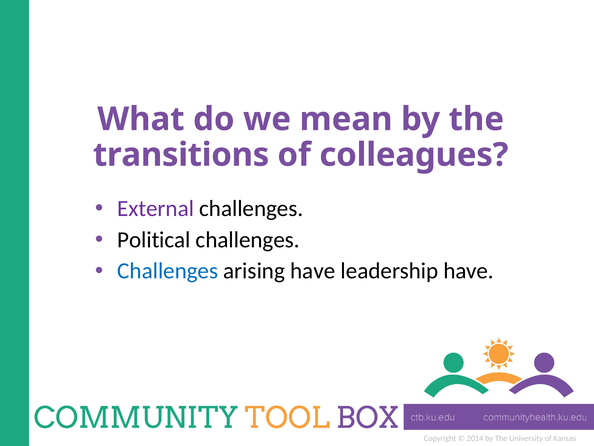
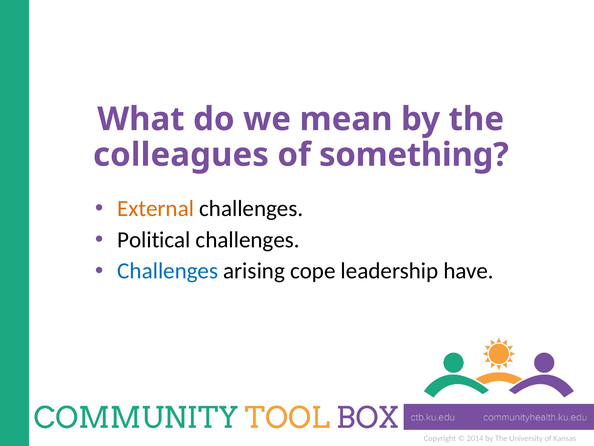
transitions: transitions -> colleagues
colleagues: colleagues -> something
External colour: purple -> orange
arising have: have -> cope
